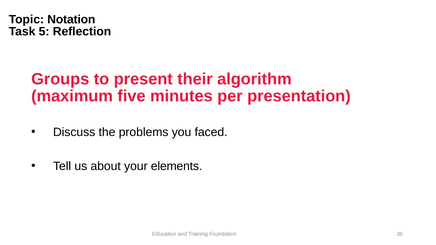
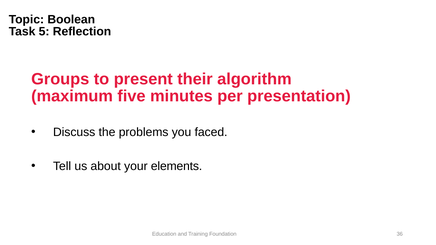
Notation: Notation -> Boolean
